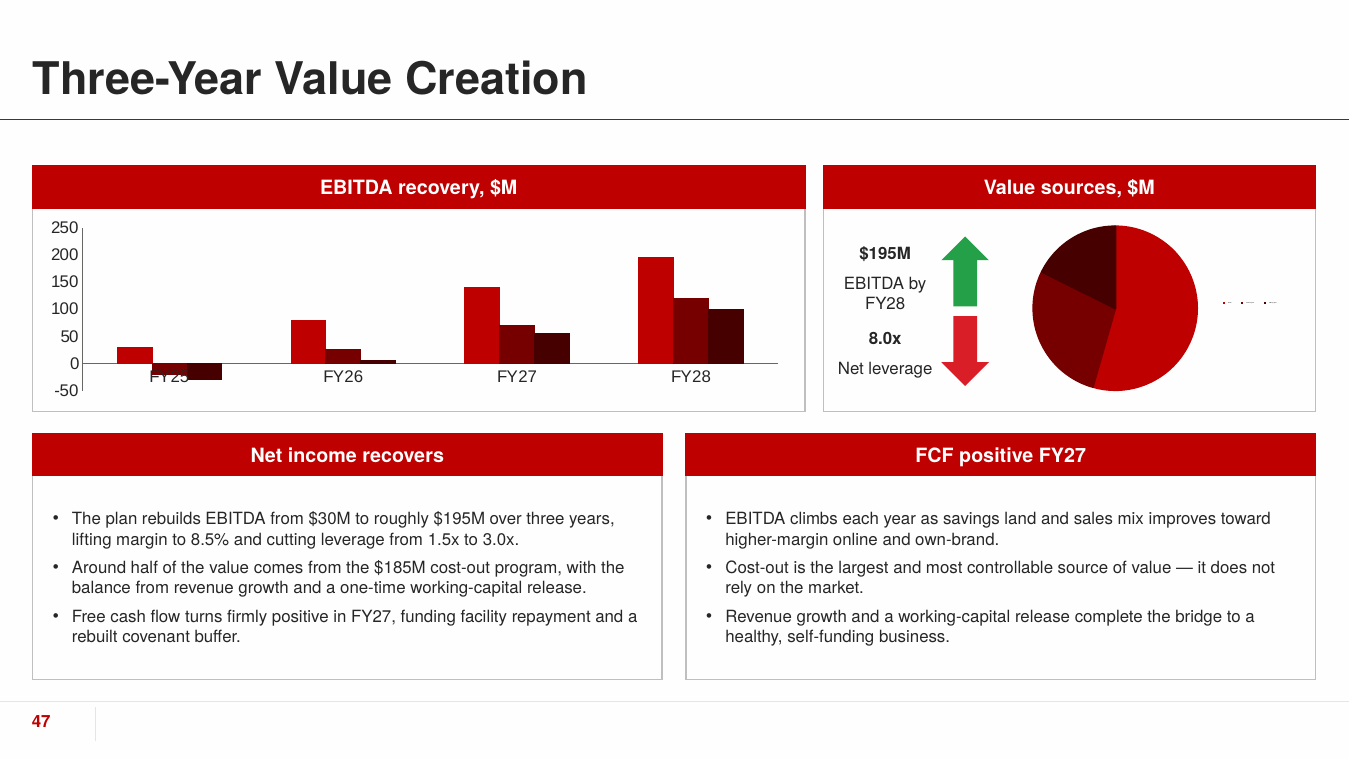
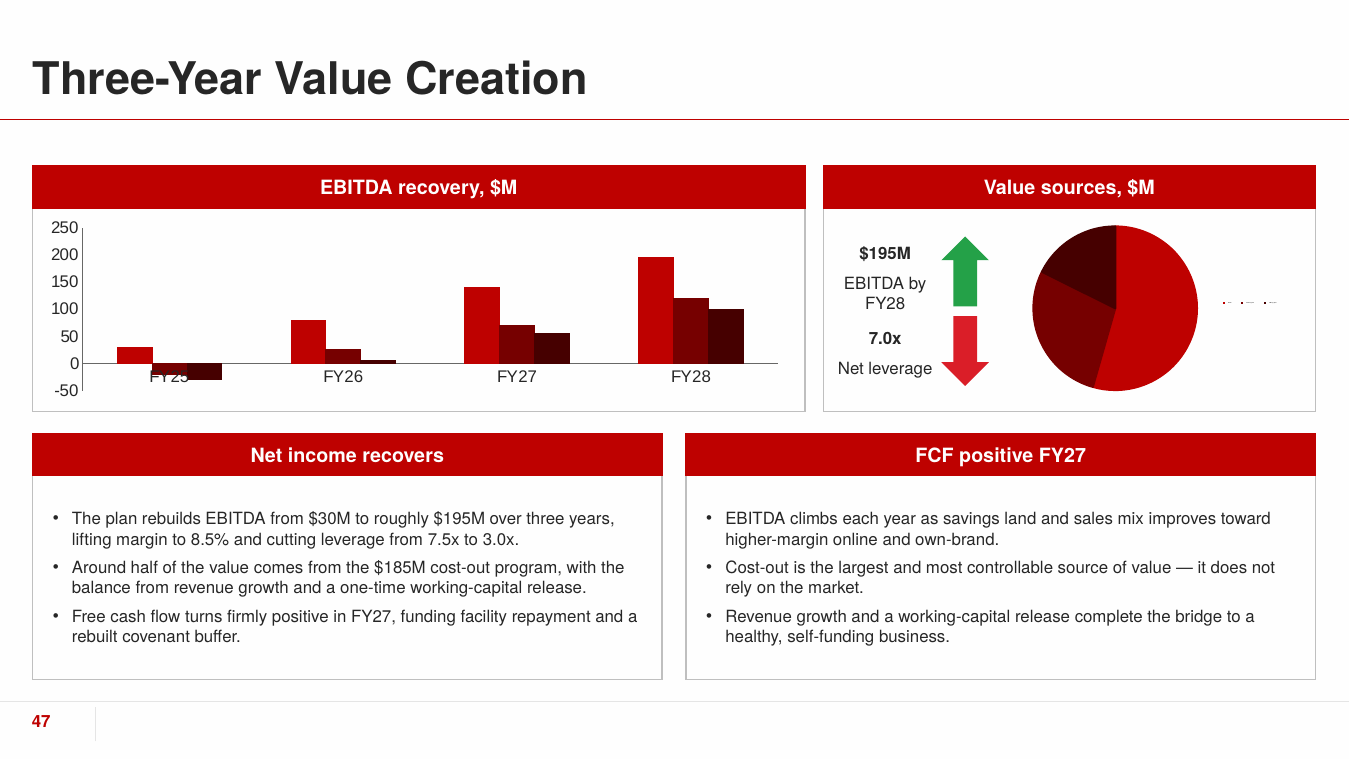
8.0x: 8.0x -> 7.0x
1.5x: 1.5x -> 7.5x
